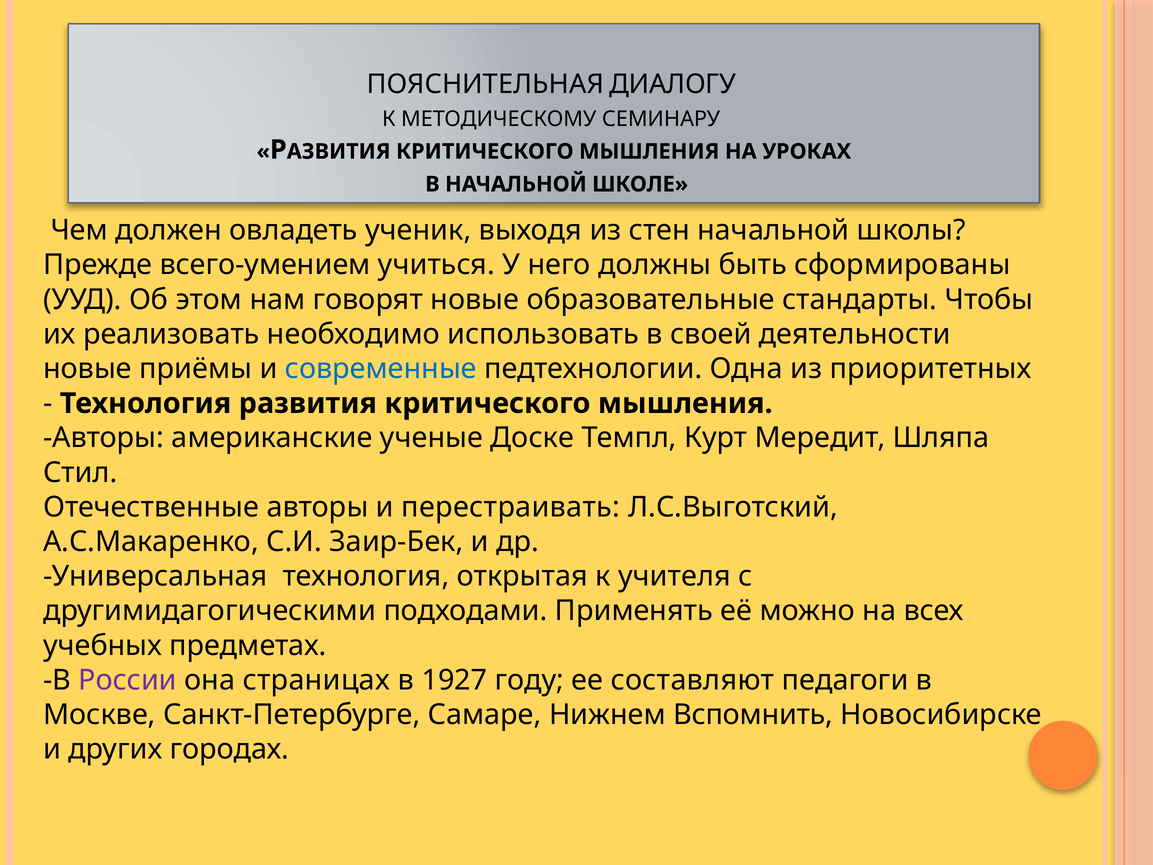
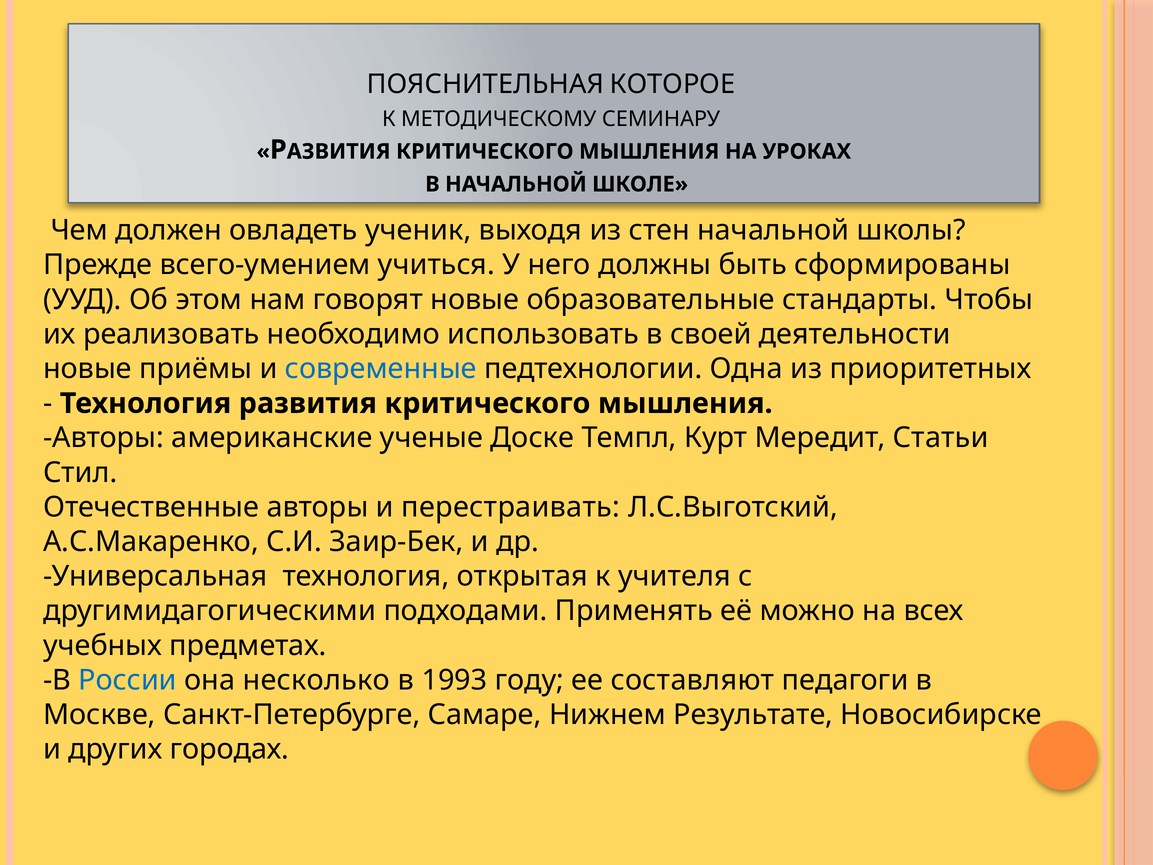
ДИАЛОГУ: ДИАЛОГУ -> КОТОРОЕ
Шляпа: Шляпа -> Статьи
России colour: purple -> blue
страницах: страницах -> несколько
1927: 1927 -> 1993
Вспомнить: Вспомнить -> Результате
